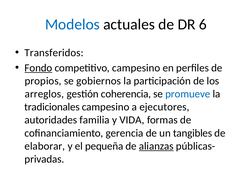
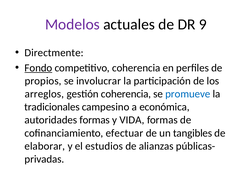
Modelos colour: blue -> purple
6: 6 -> 9
Transferidos: Transferidos -> Directmente
competitivo campesino: campesino -> coherencia
gobiernos: gobiernos -> involucrar
ejecutores: ejecutores -> económica
autoridades familia: familia -> formas
gerencia: gerencia -> efectuar
pequeña: pequeña -> estudios
alianzas underline: present -> none
